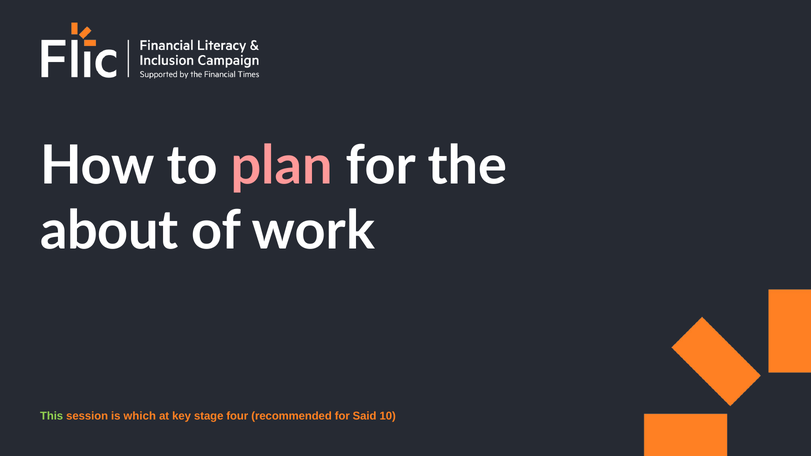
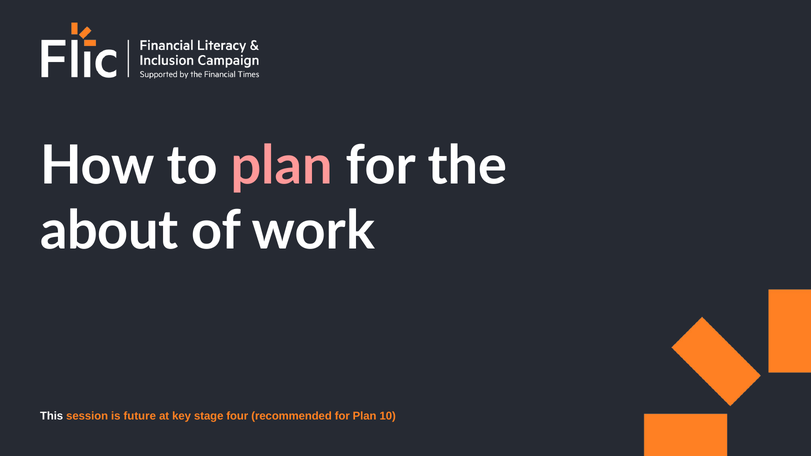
This colour: light green -> white
which: which -> future
for Said: Said -> Plan
